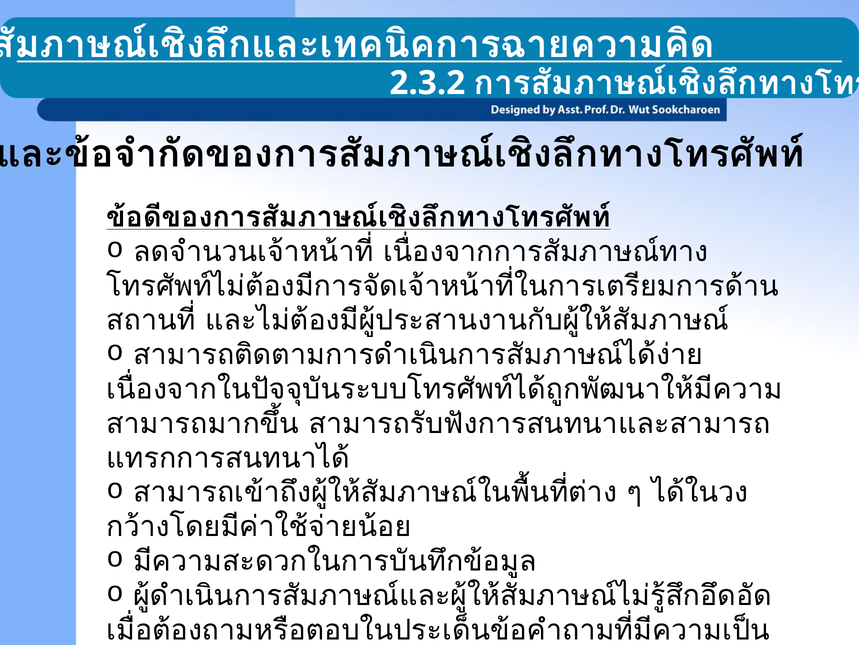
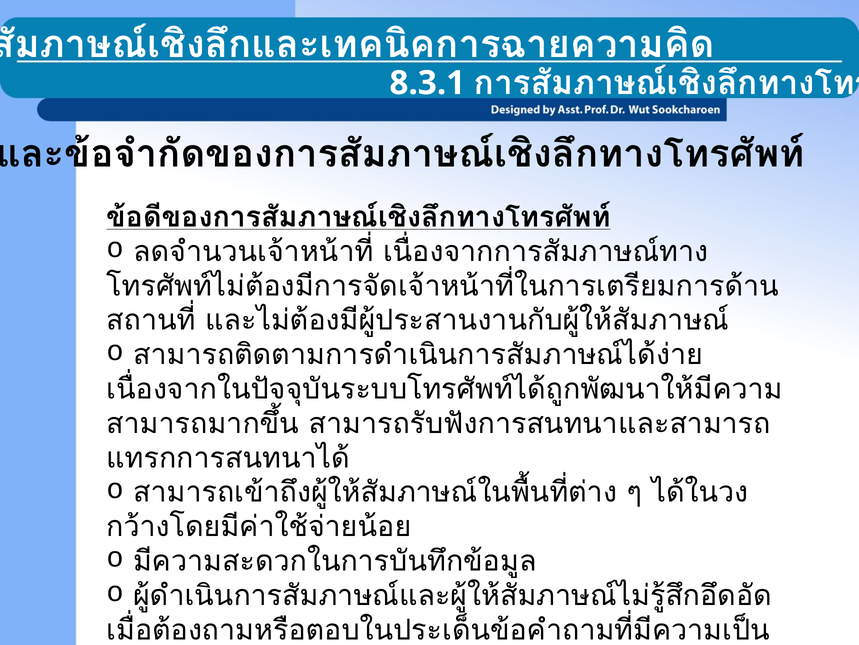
2.3.2: 2.3.2 -> 8.3.1
